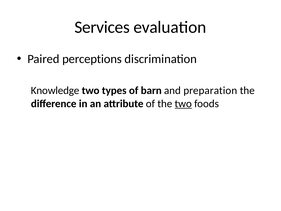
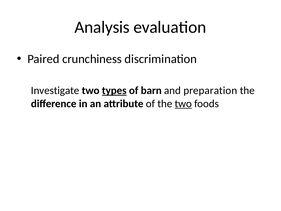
Services: Services -> Analysis
perceptions: perceptions -> crunchiness
Knowledge: Knowledge -> Investigate
types underline: none -> present
